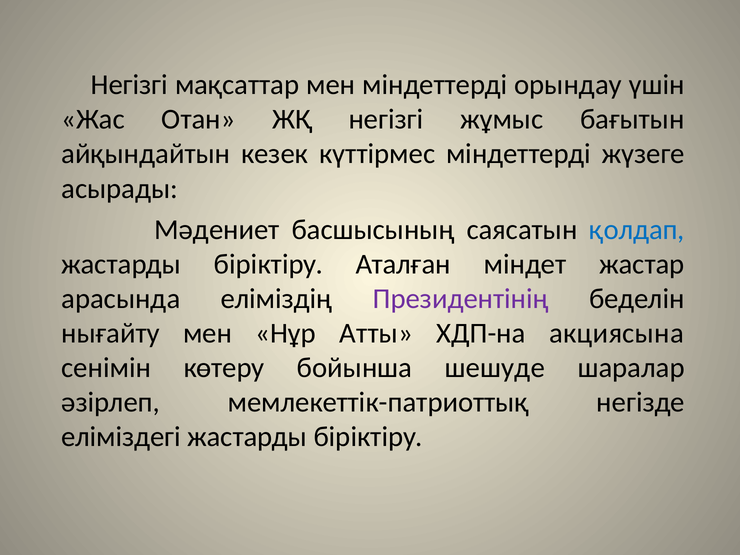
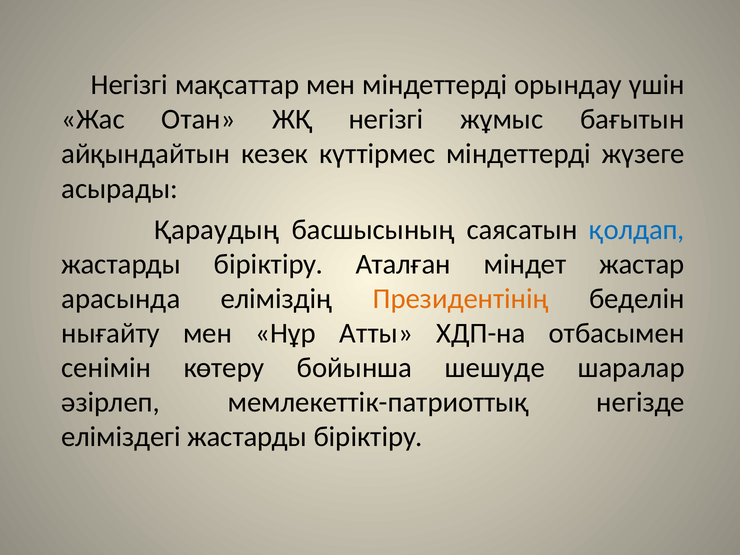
Мәдениет: Мәдениет -> Қараудың
Президентінің colour: purple -> orange
акциясына: акциясына -> отбасымен
